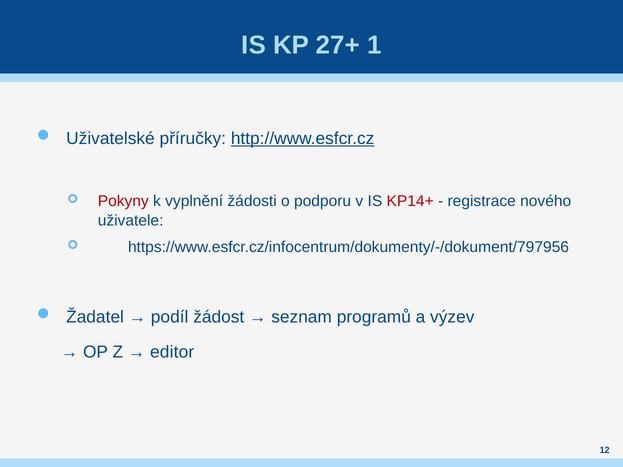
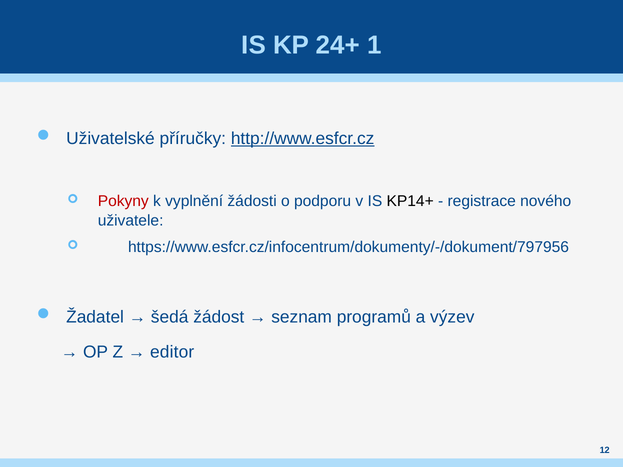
27+: 27+ -> 24+
KP14+ colour: red -> black
podíl: podíl -> šedá
